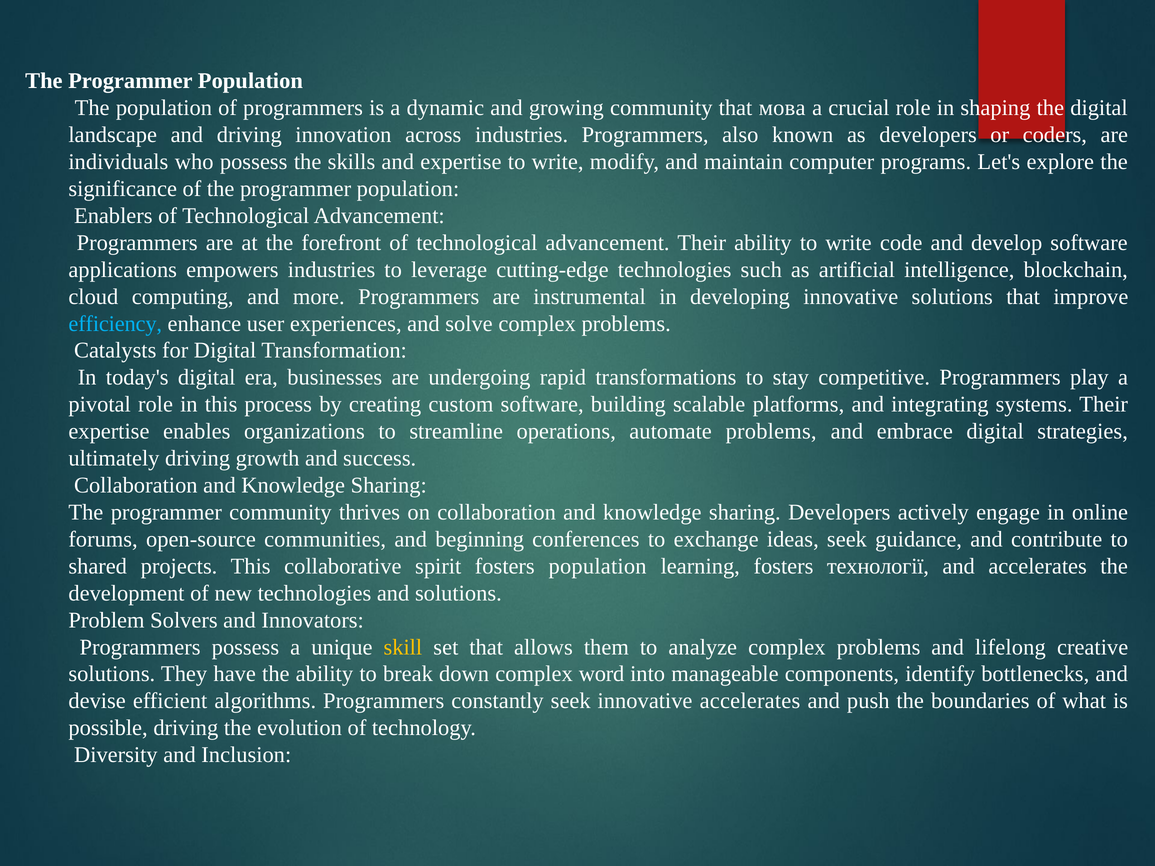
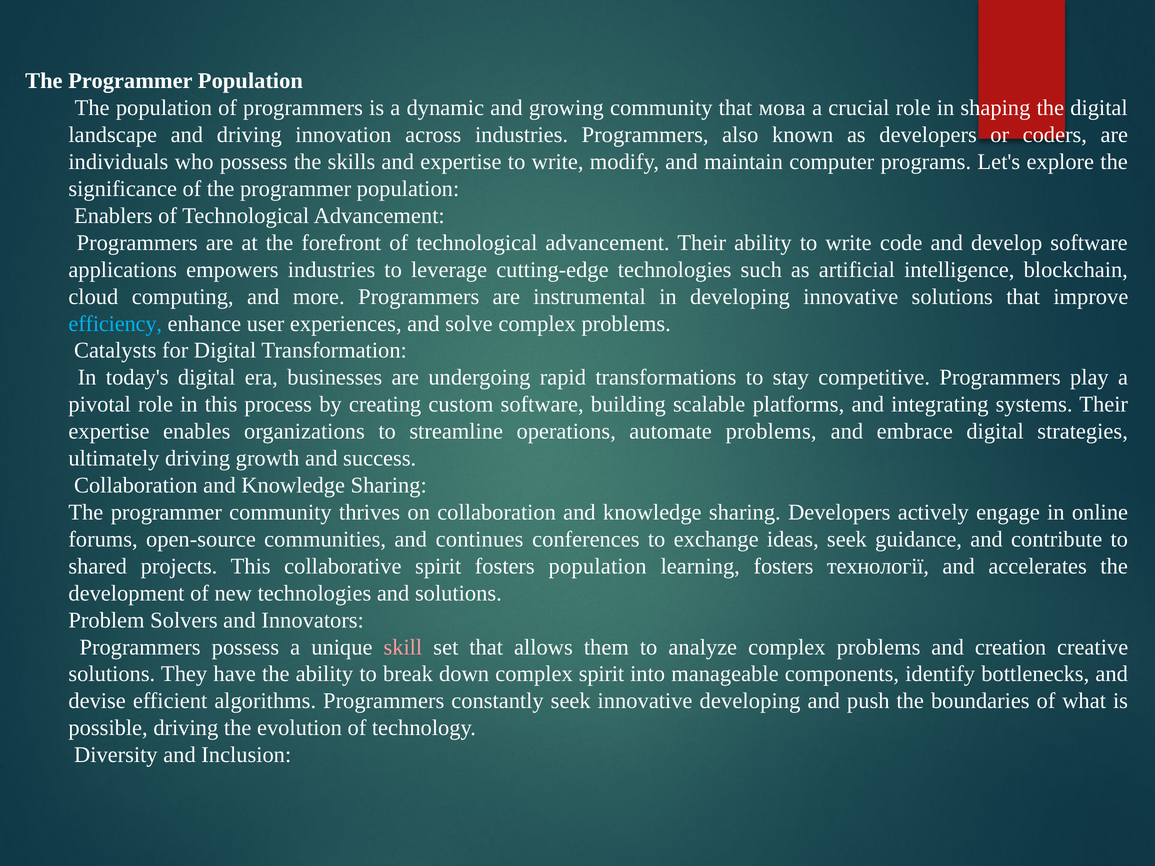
beginning: beginning -> continues
skill colour: yellow -> pink
lifelong: lifelong -> creation
complex word: word -> spirit
innovative accelerates: accelerates -> developing
